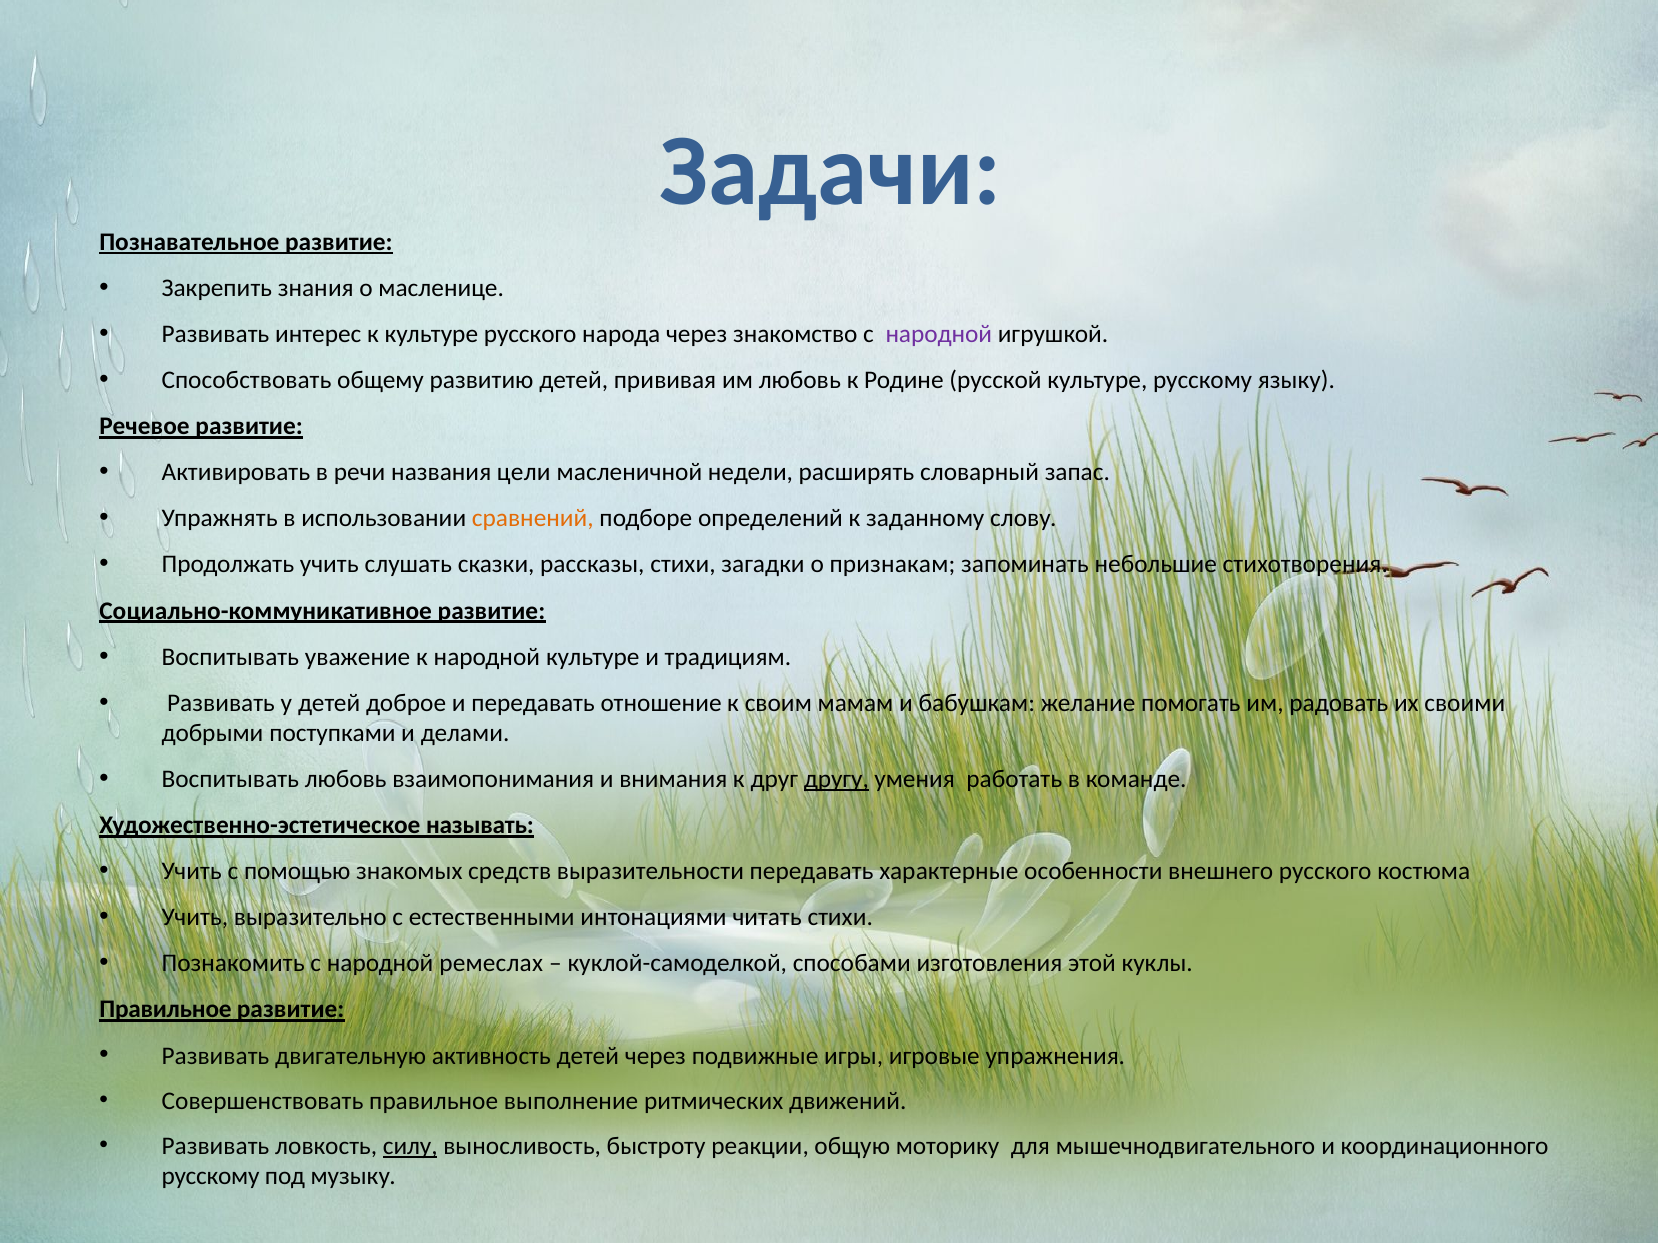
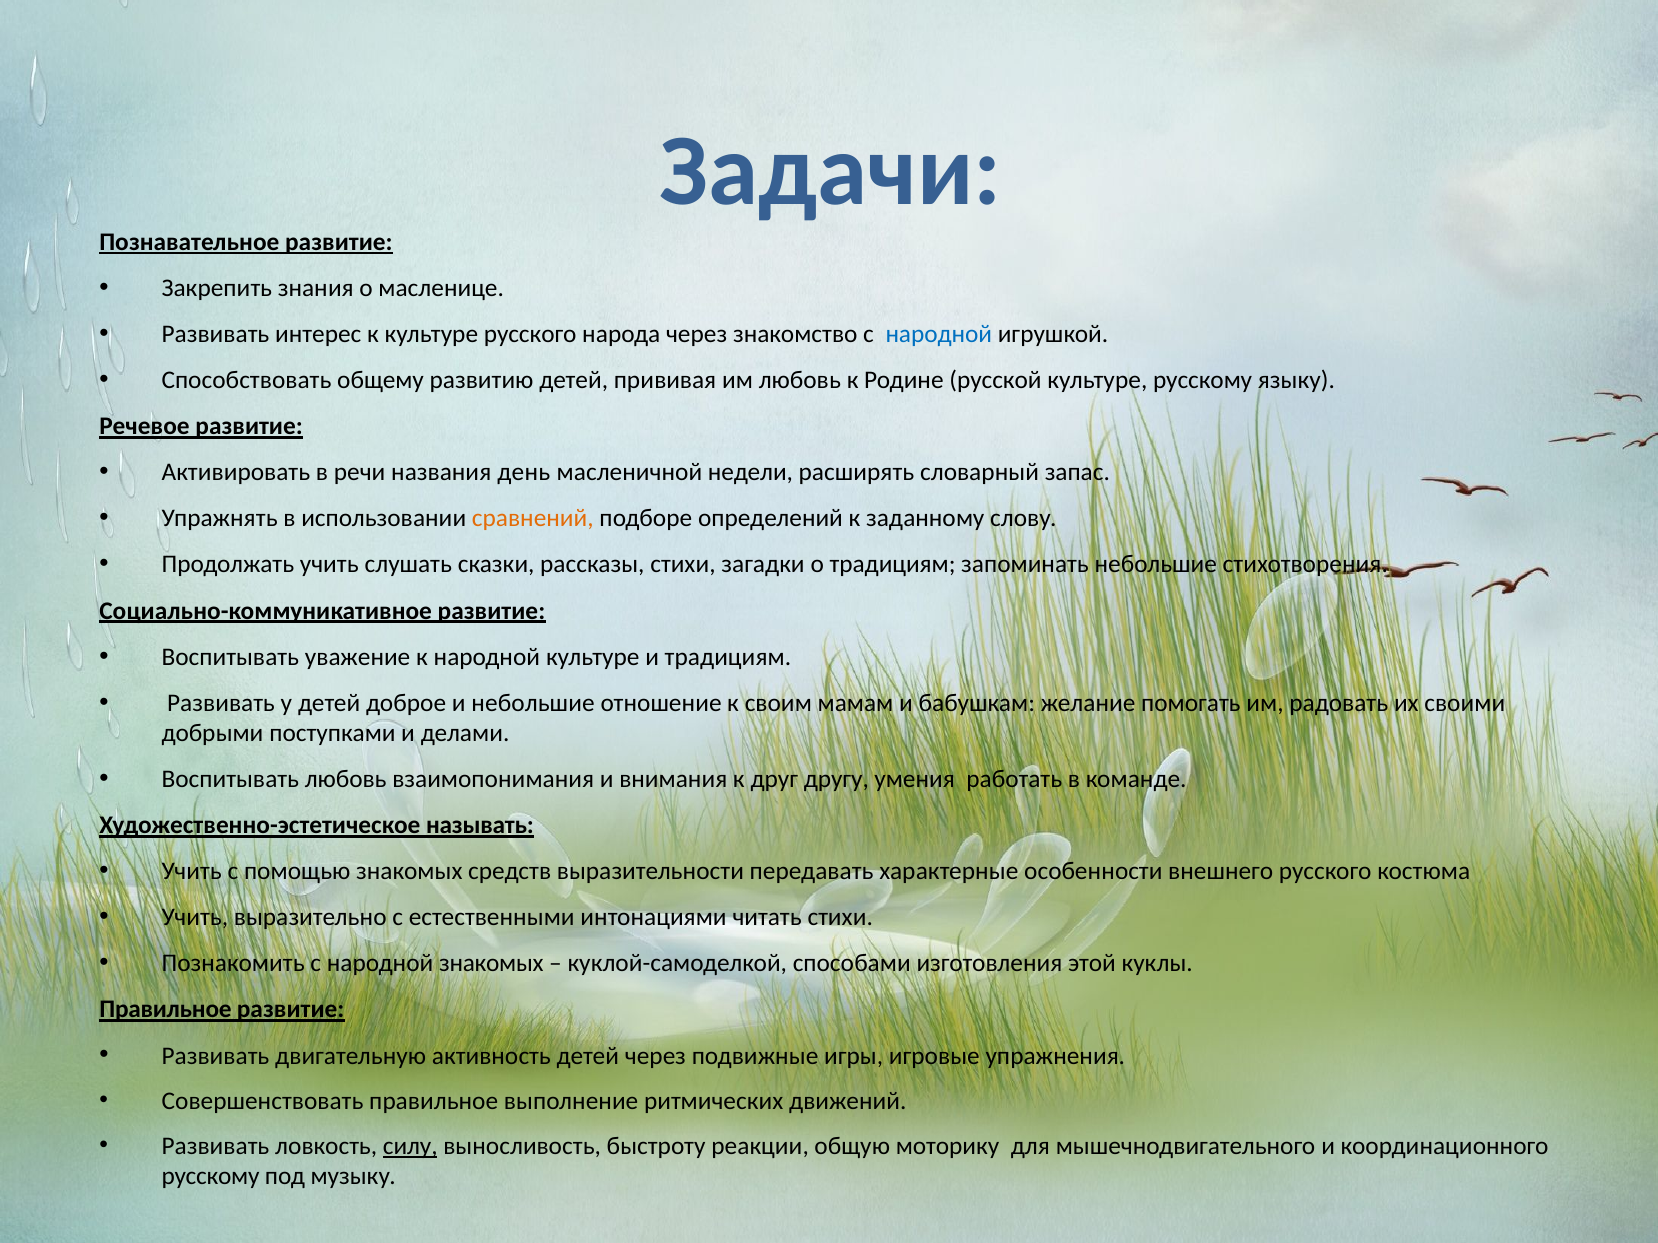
народной at (939, 334) colour: purple -> blue
цели: цели -> день
о признакам: признакам -> традициям
и передавать: передавать -> небольшие
другу underline: present -> none
народной ремеслах: ремеслах -> знакомых
